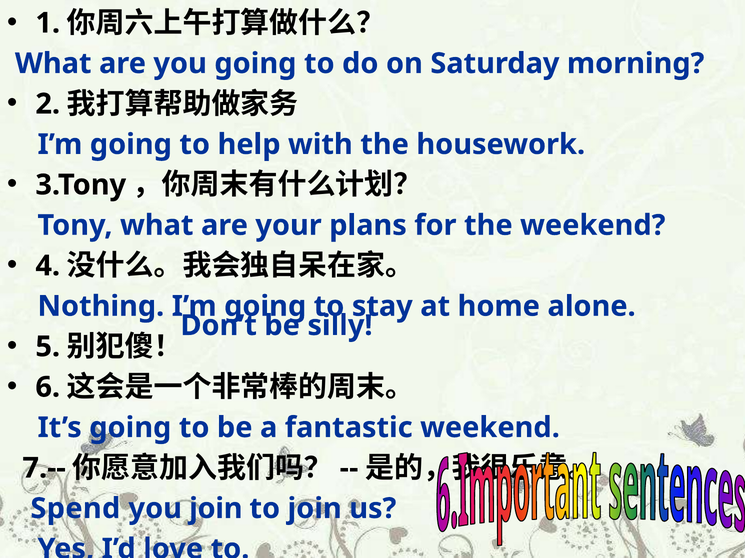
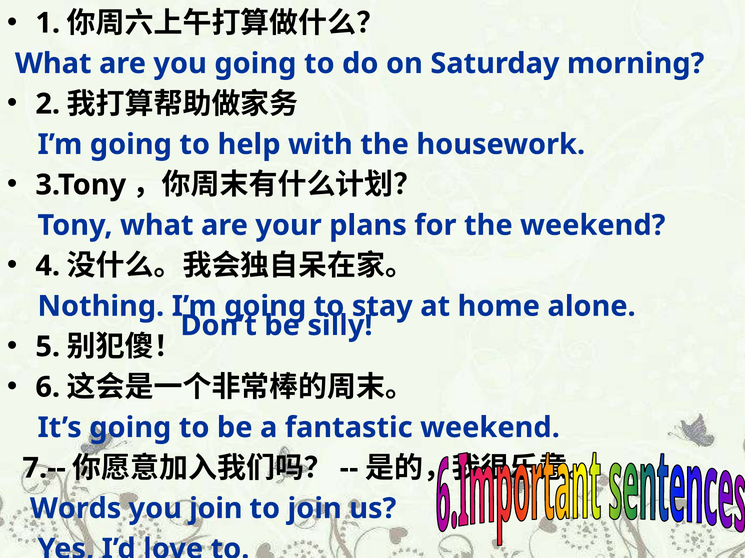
Spend: Spend -> Words
